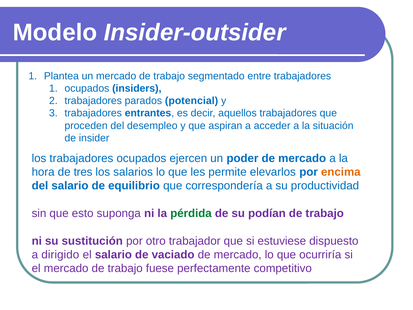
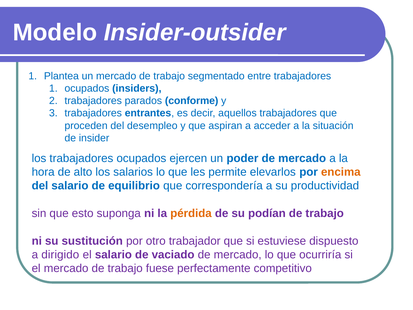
potencial: potencial -> conforme
tres: tres -> alto
pérdida colour: green -> orange
